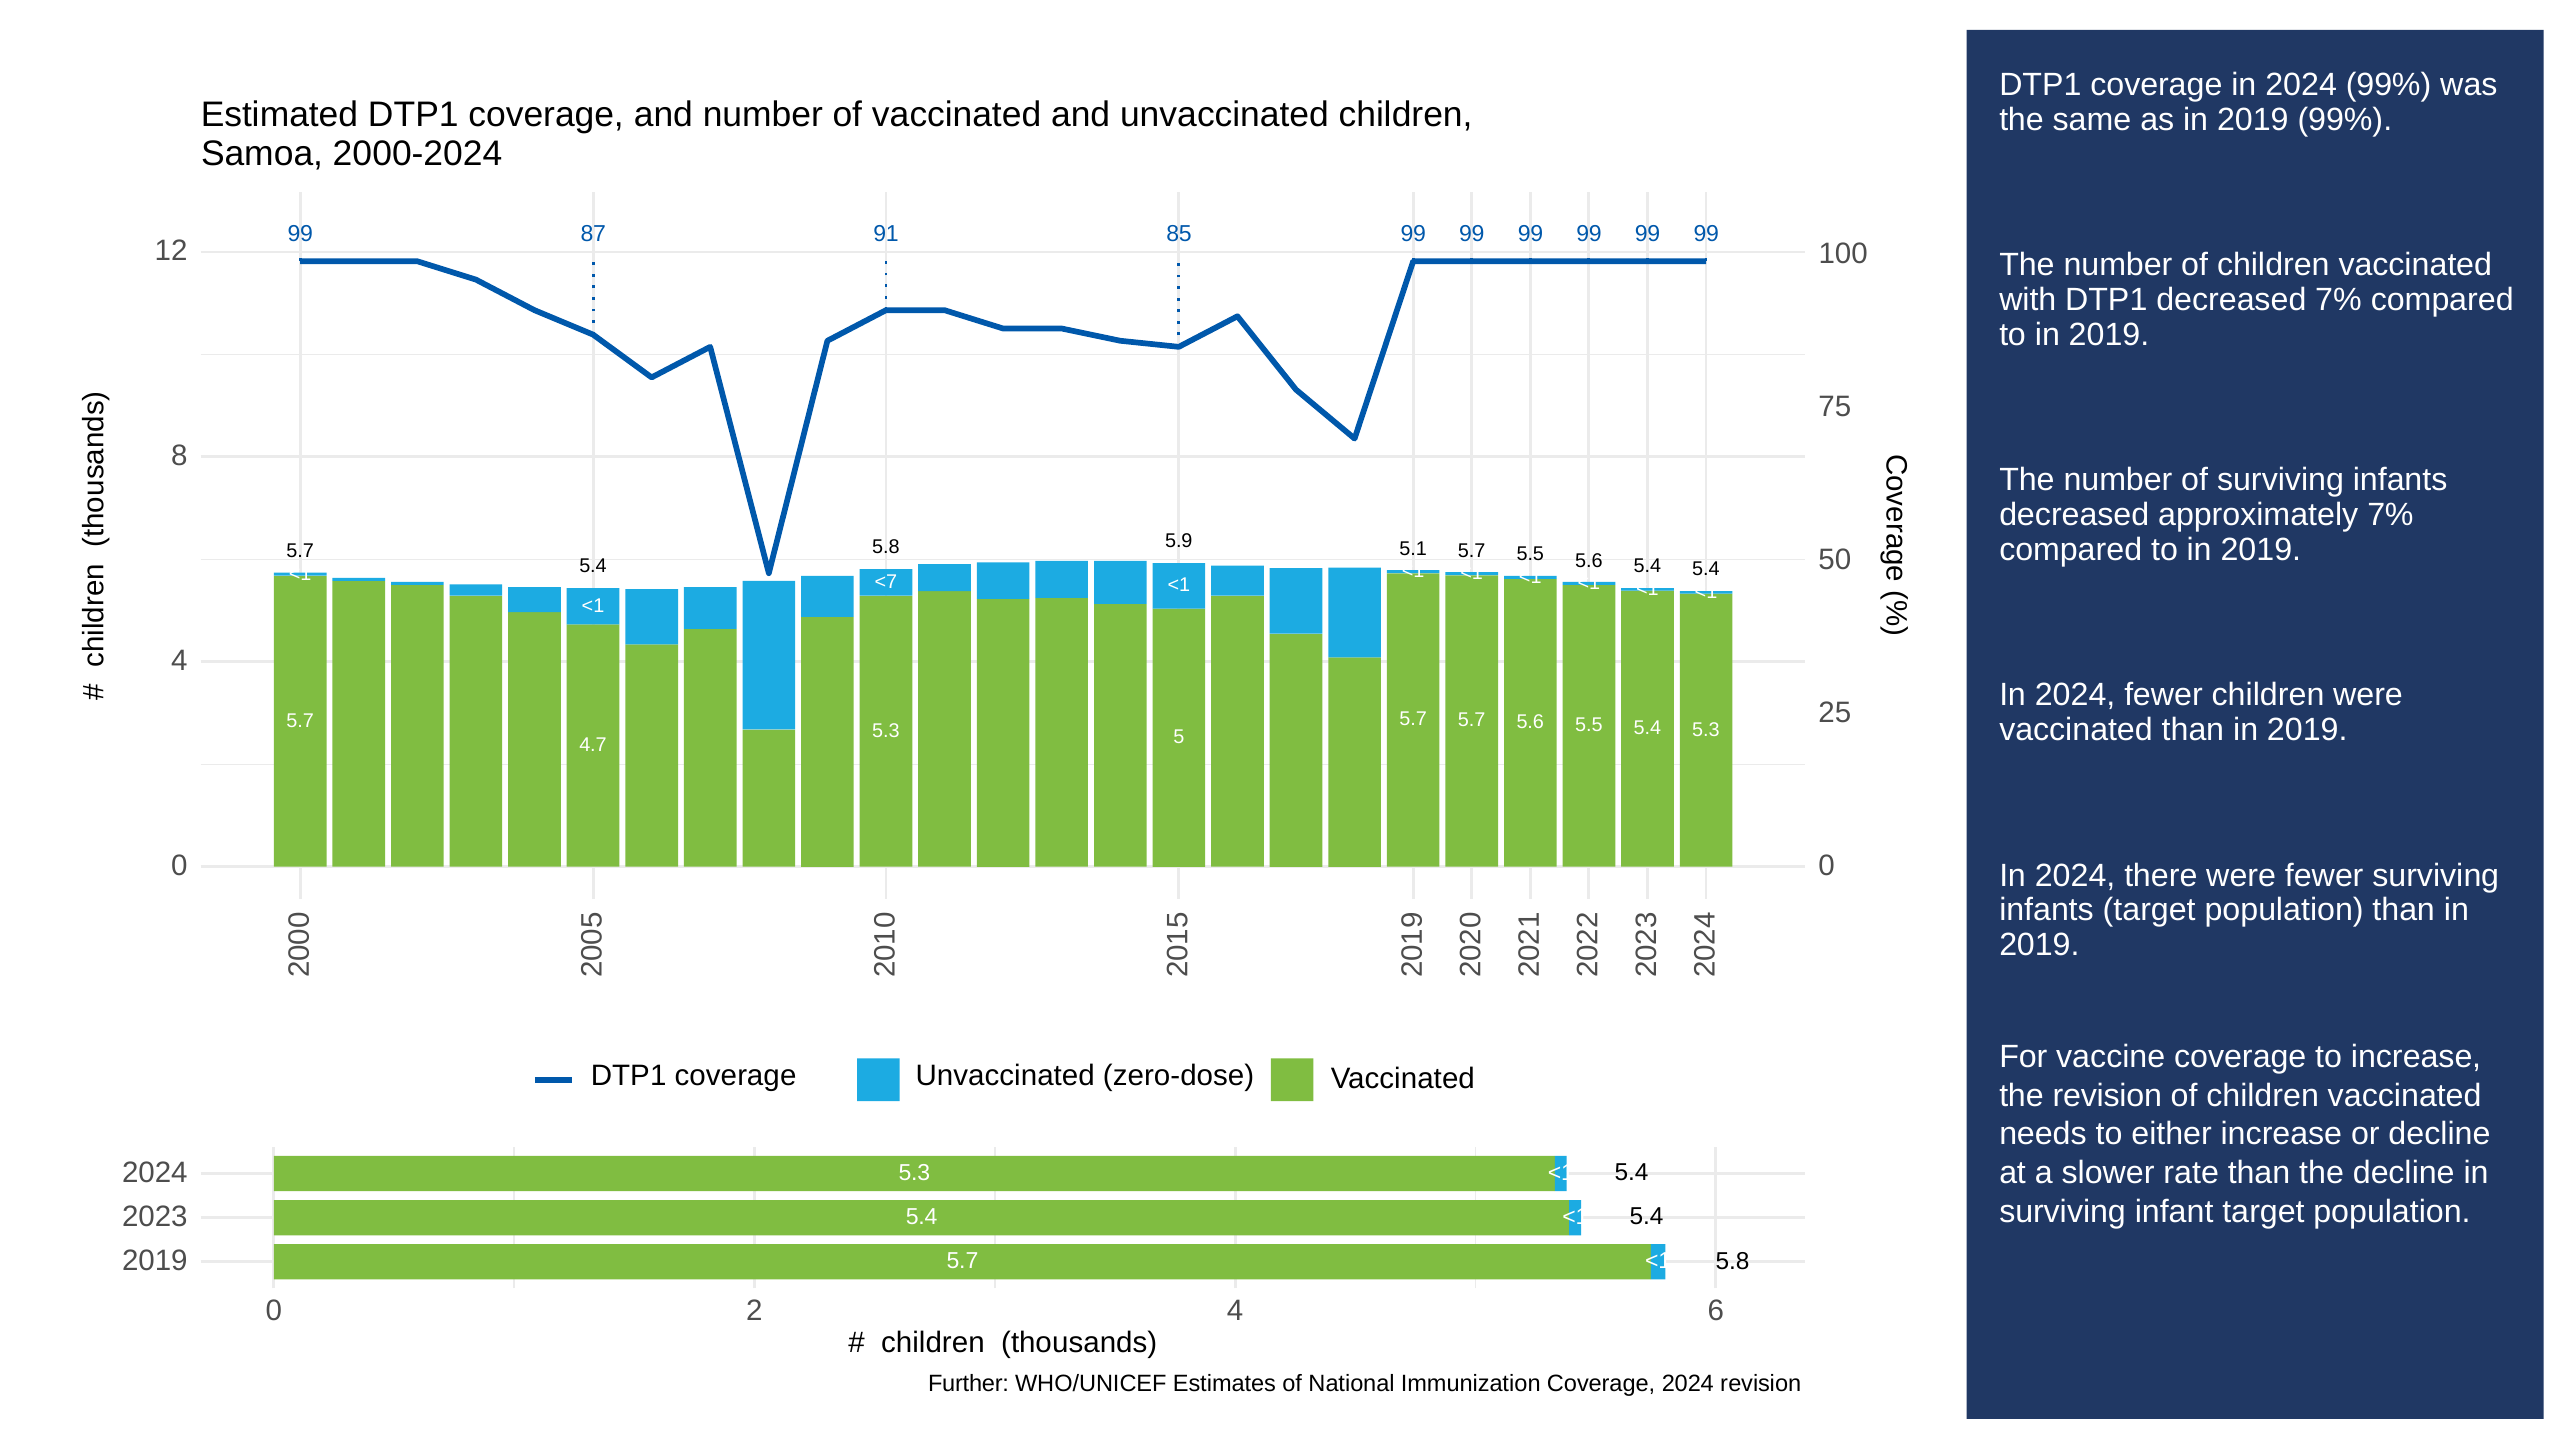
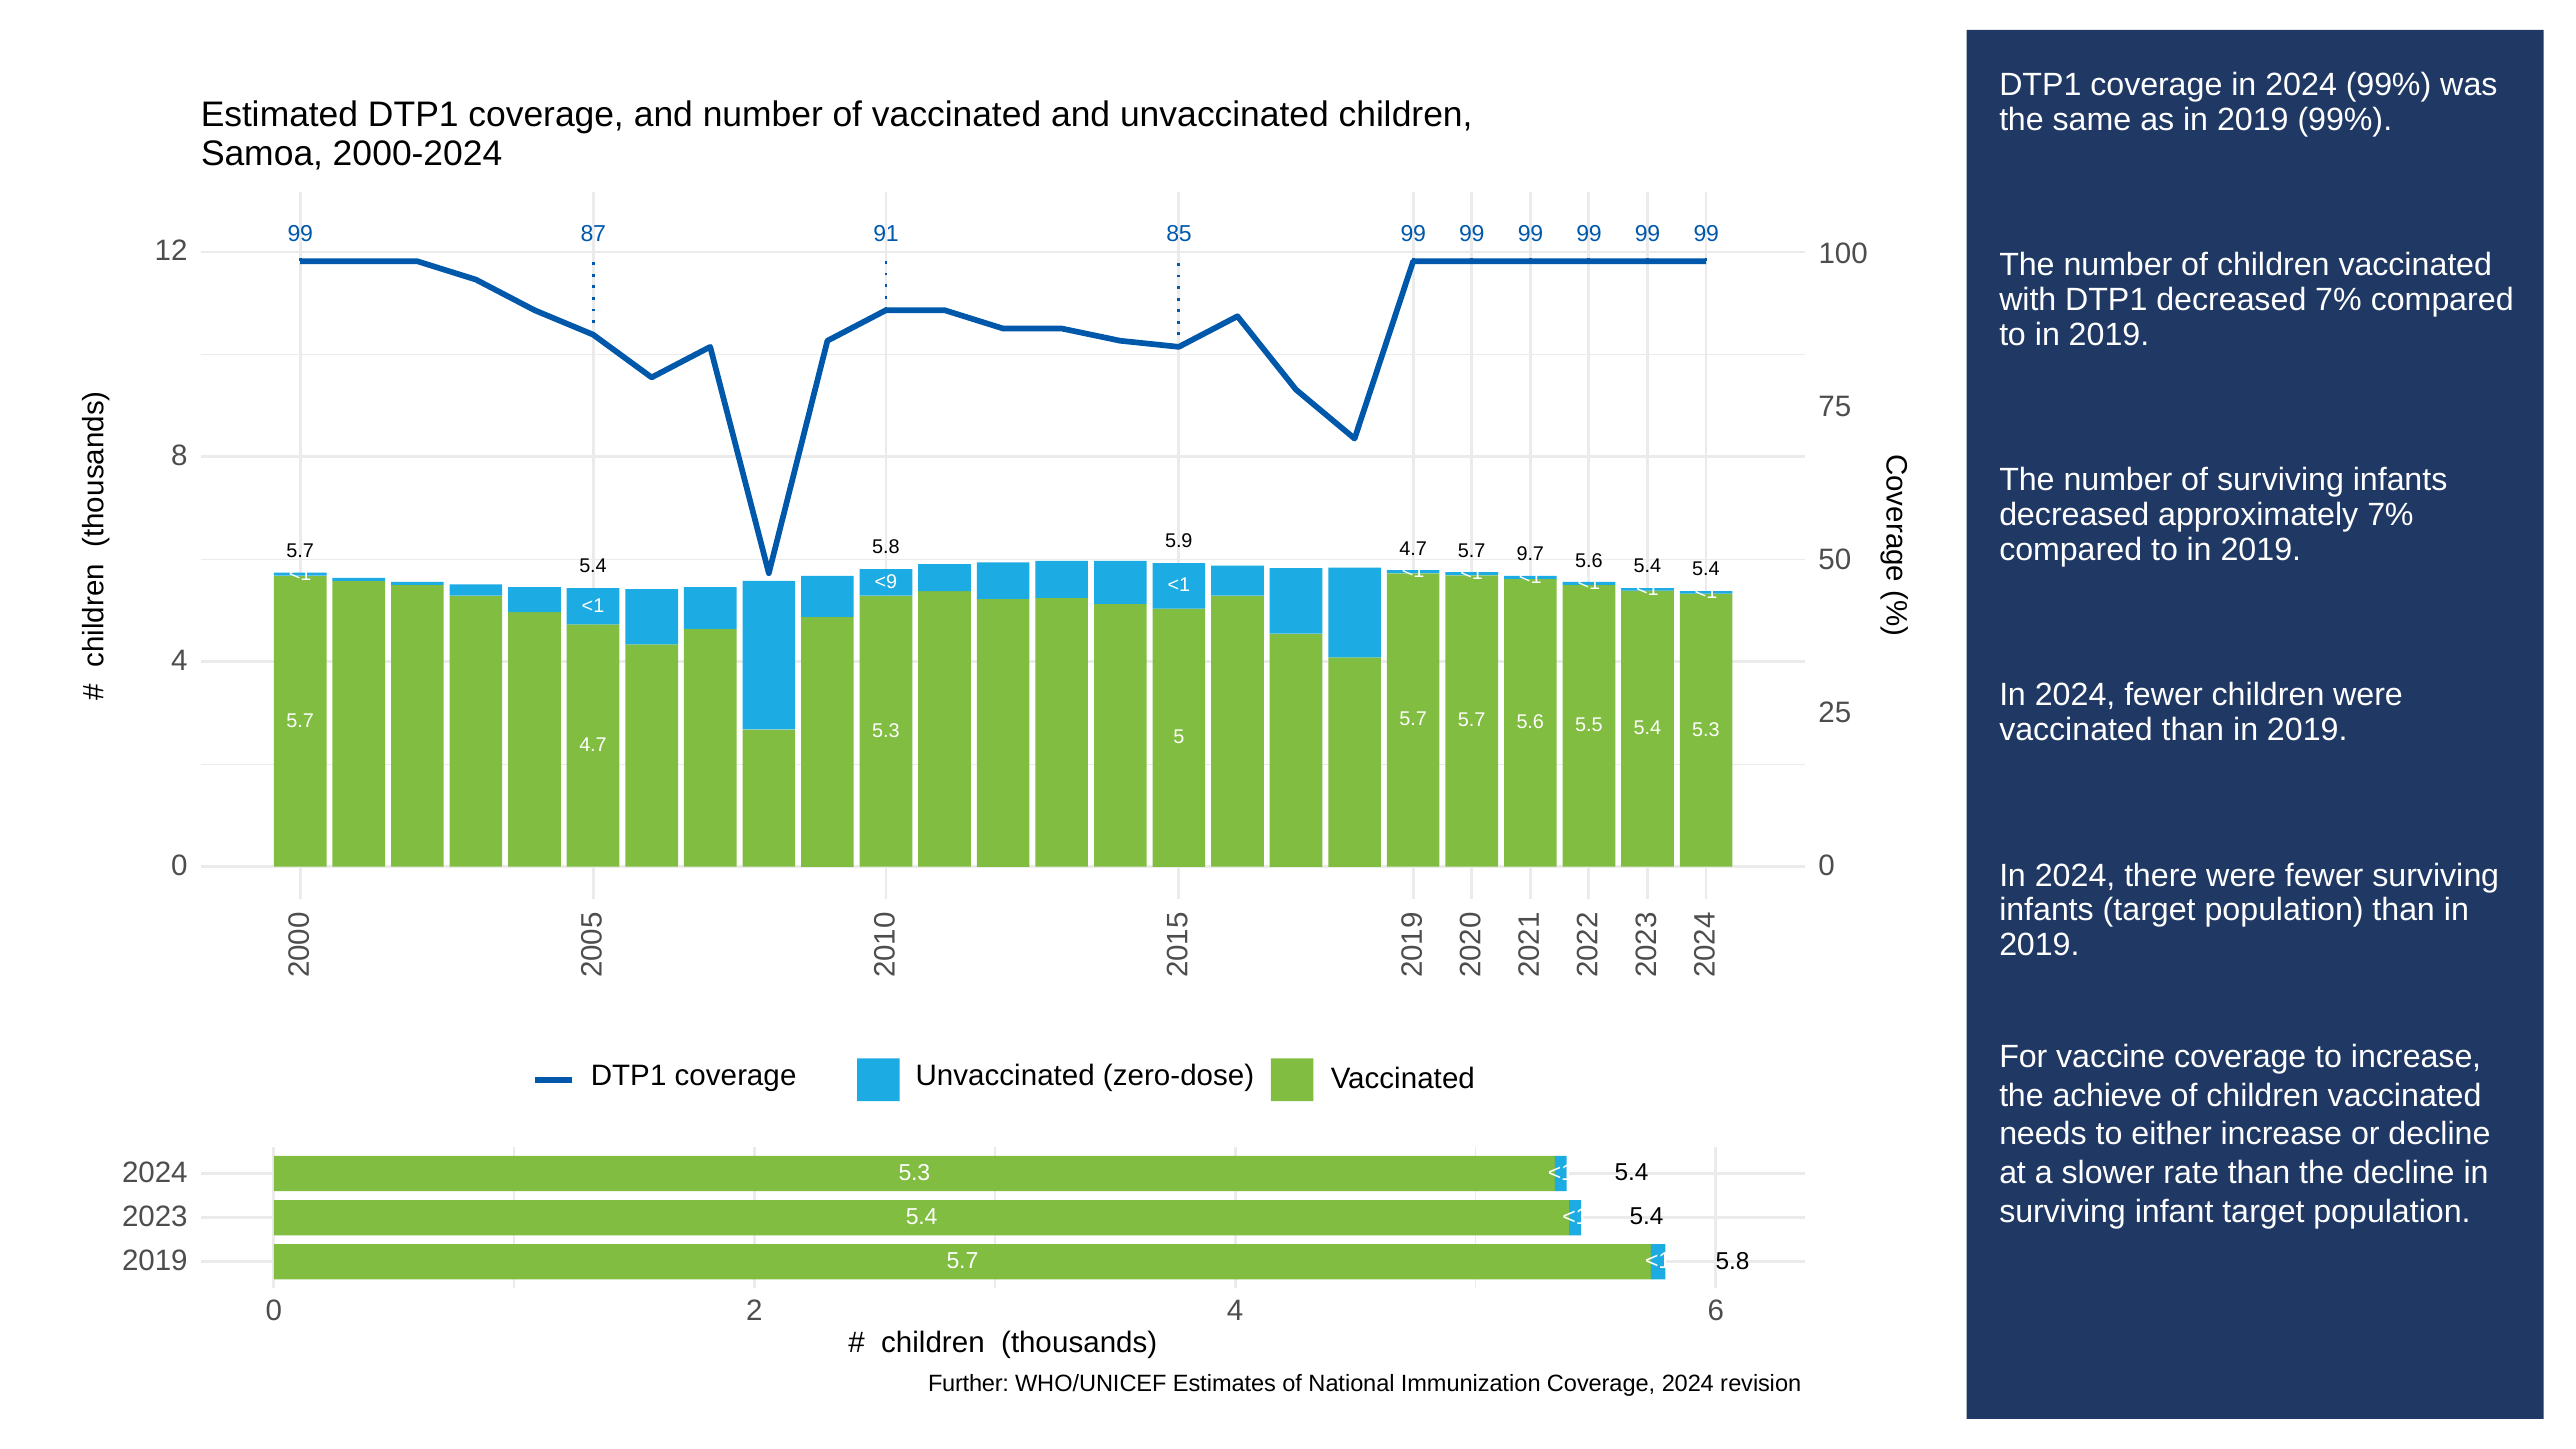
5.9 5.1: 5.1 -> 4.7
5.7 5.5: 5.5 -> 9.7
<7: <7 -> <9
the revision: revision -> achieve
